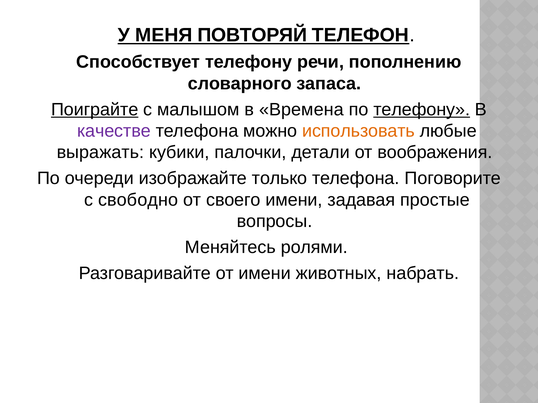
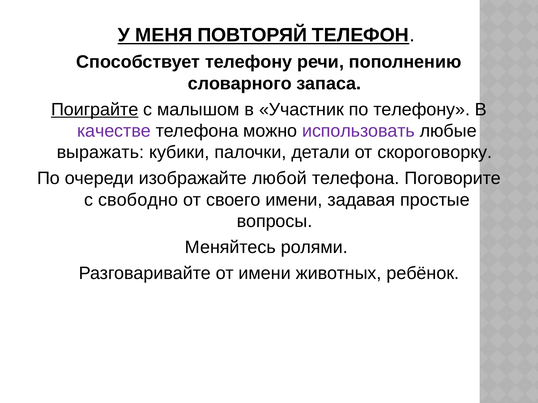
Времена: Времена -> Участник
телефону at (422, 110) underline: present -> none
использовать colour: orange -> purple
воображения: воображения -> скороговорку
только: только -> любой
набрать: набрать -> ребёнок
